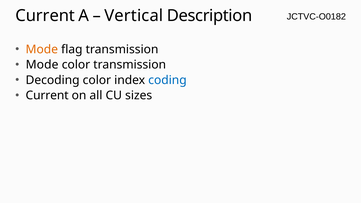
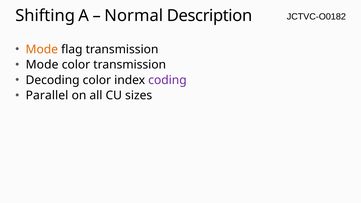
Current at (45, 16): Current -> Shifting
Vertical: Vertical -> Normal
coding colour: blue -> purple
Current at (47, 96): Current -> Parallel
